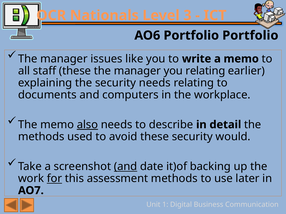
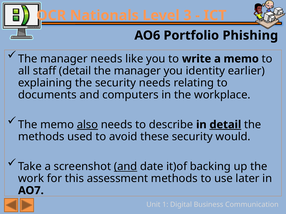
Portfolio Portfolio: Portfolio -> Phishing
manager issues: issues -> needs
staff these: these -> detail
you relating: relating -> identity
detail at (225, 125) underline: none -> present
for underline: present -> none
